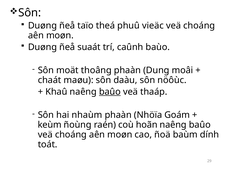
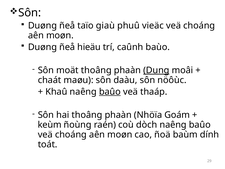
theá: theá -> giaù
suaát: suaát -> hieäu
Dung underline: none -> present
hai nhaùm: nhaùm -> thoâng
hoãn: hoãn -> dòch
